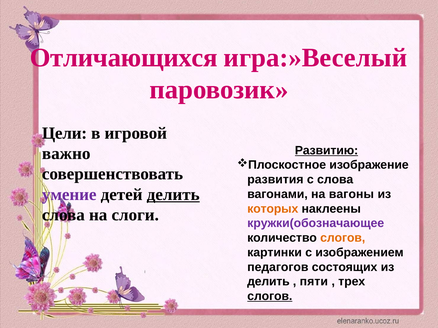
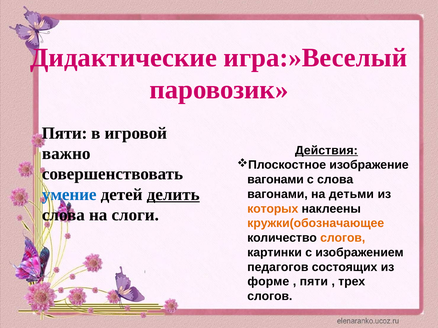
Отличающихся: Отличающихся -> Дидактические
Цели at (65, 133): Цели -> Пяти
Развитию: Развитию -> Действия
развития at (275, 180): развития -> вагонами
умение colour: purple -> blue
вагоны: вагоны -> детьми
кружки(обозначающее colour: purple -> orange
делить at (268, 282): делить -> форме
слогов at (270, 297) underline: present -> none
